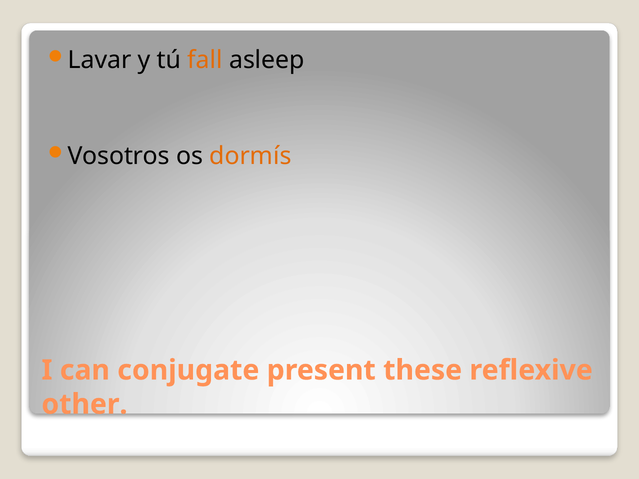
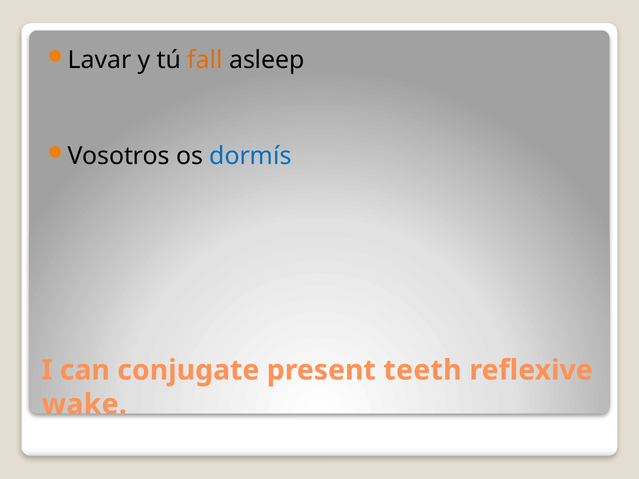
dormís colour: orange -> blue
these: these -> teeth
other: other -> wake
